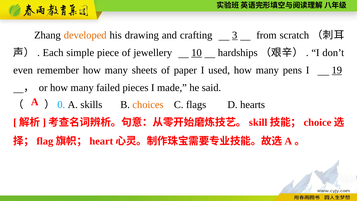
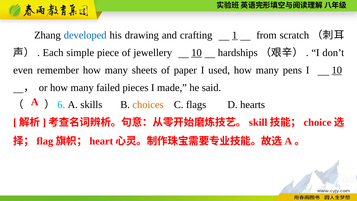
developed colour: orange -> blue
3: 3 -> 1
I 19: 19 -> 10
0: 0 -> 6
